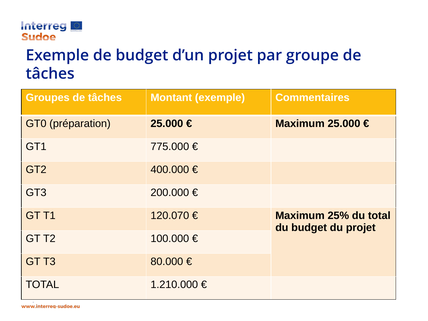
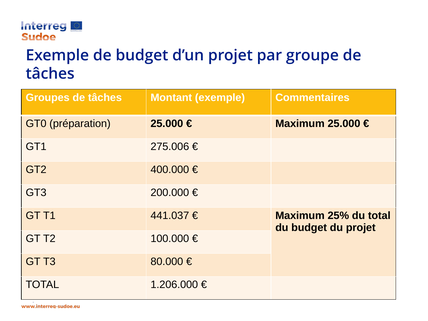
775.000: 775.000 -> 275.006
120.070: 120.070 -> 441.037
1.210.000: 1.210.000 -> 1.206.000
